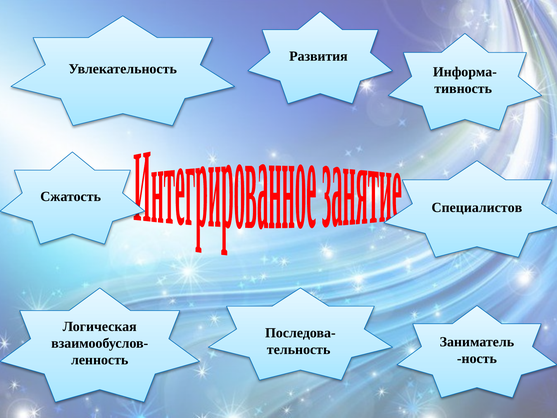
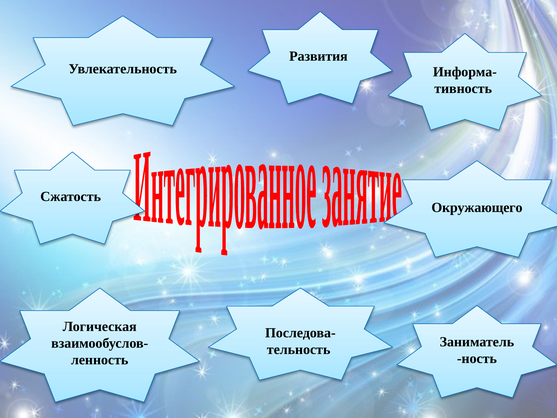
Специалистов: Специалистов -> Окружающего
